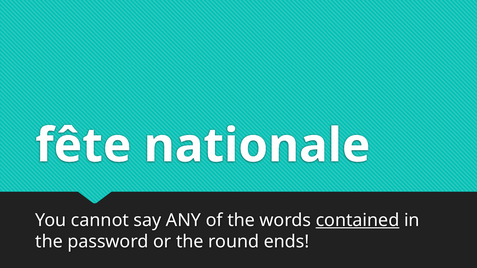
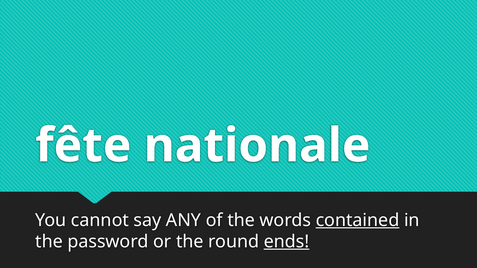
ends underline: none -> present
